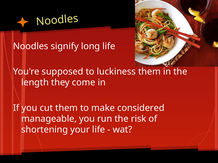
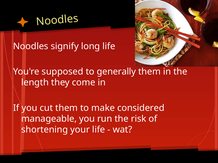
luckiness: luckiness -> generally
